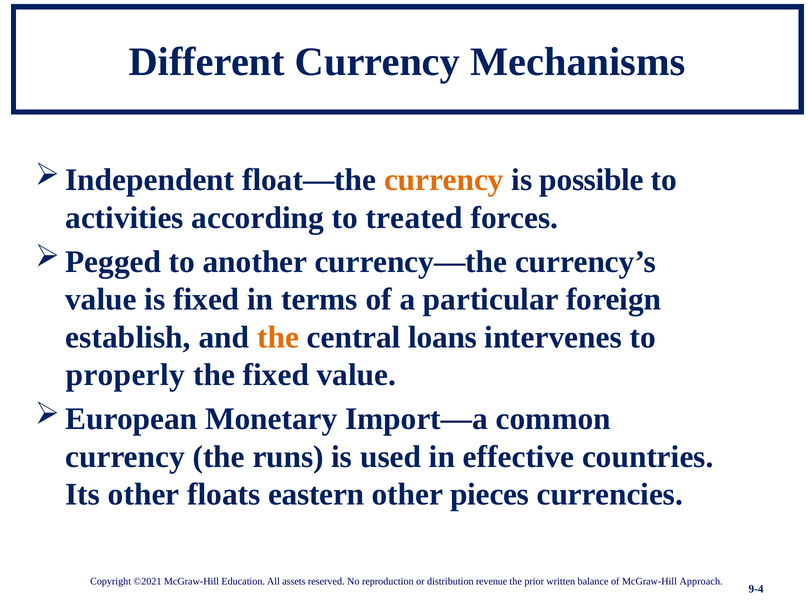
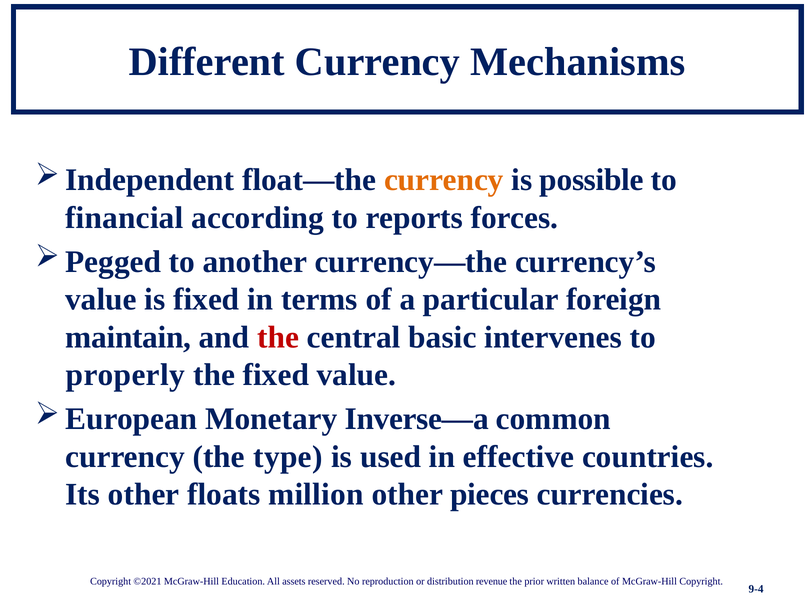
activities: activities -> financial
treated: treated -> reports
establish: establish -> maintain
the at (278, 337) colour: orange -> red
loans: loans -> basic
Import—a: Import—a -> Inverse—a
runs: runs -> type
eastern: eastern -> million
McGraw-Hill Approach: Approach -> Copyright
